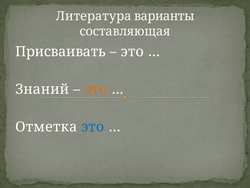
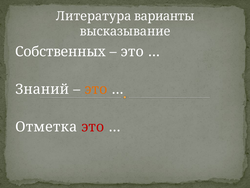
составляющая: составляющая -> высказывание
Присваивать: Присваивать -> Собственных
это at (93, 126) colour: blue -> red
